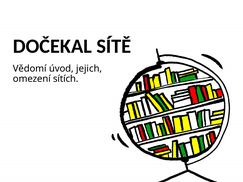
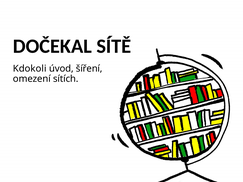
Vědomí: Vědomí -> Kdokoli
jejich: jejich -> šíření
